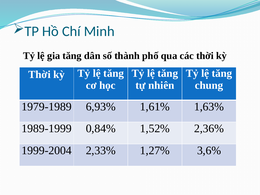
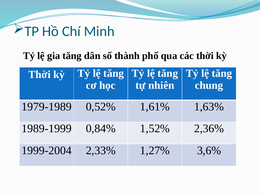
6,93%: 6,93% -> 0,52%
